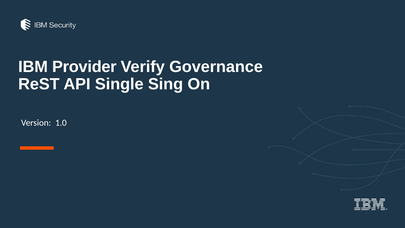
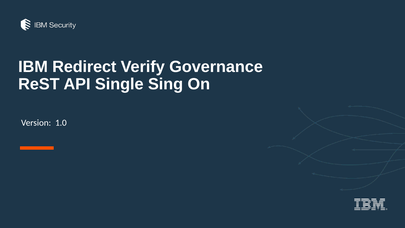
Provider: Provider -> Redirect
